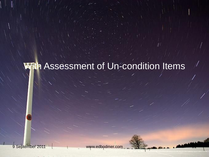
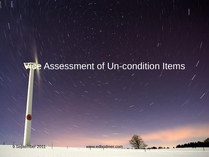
With: With -> Vice
